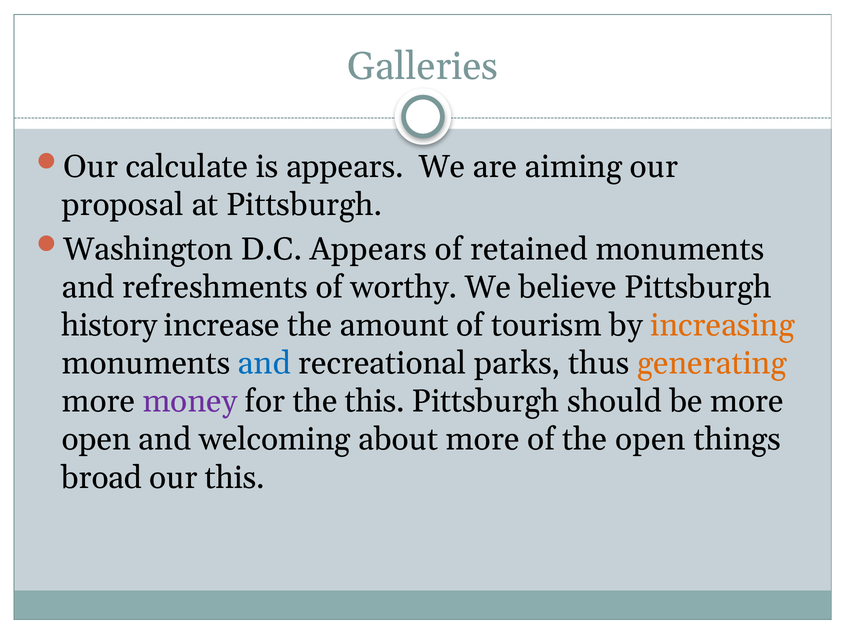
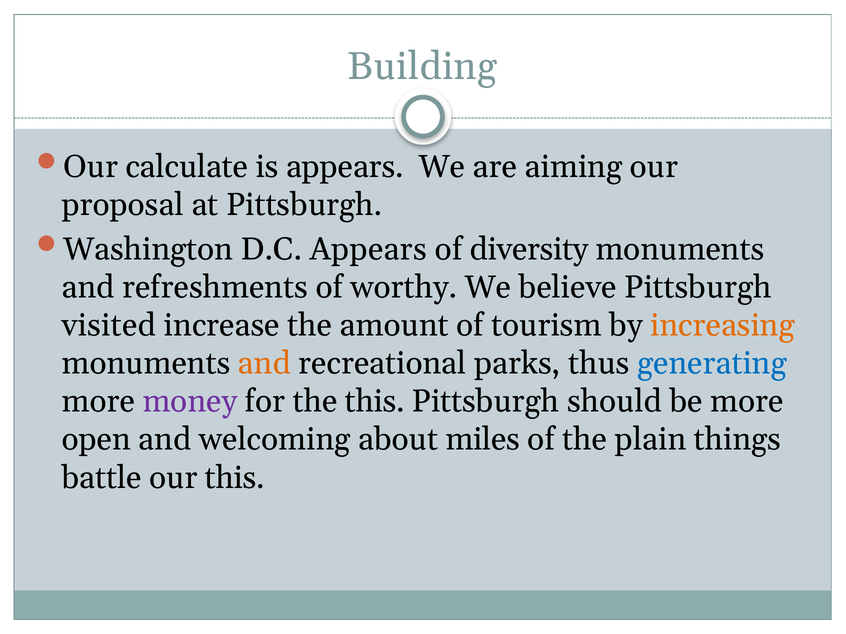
Galleries: Galleries -> Building
retained: retained -> diversity
history: history -> visited
and at (264, 364) colour: blue -> orange
generating colour: orange -> blue
about more: more -> miles
the open: open -> plain
broad: broad -> battle
